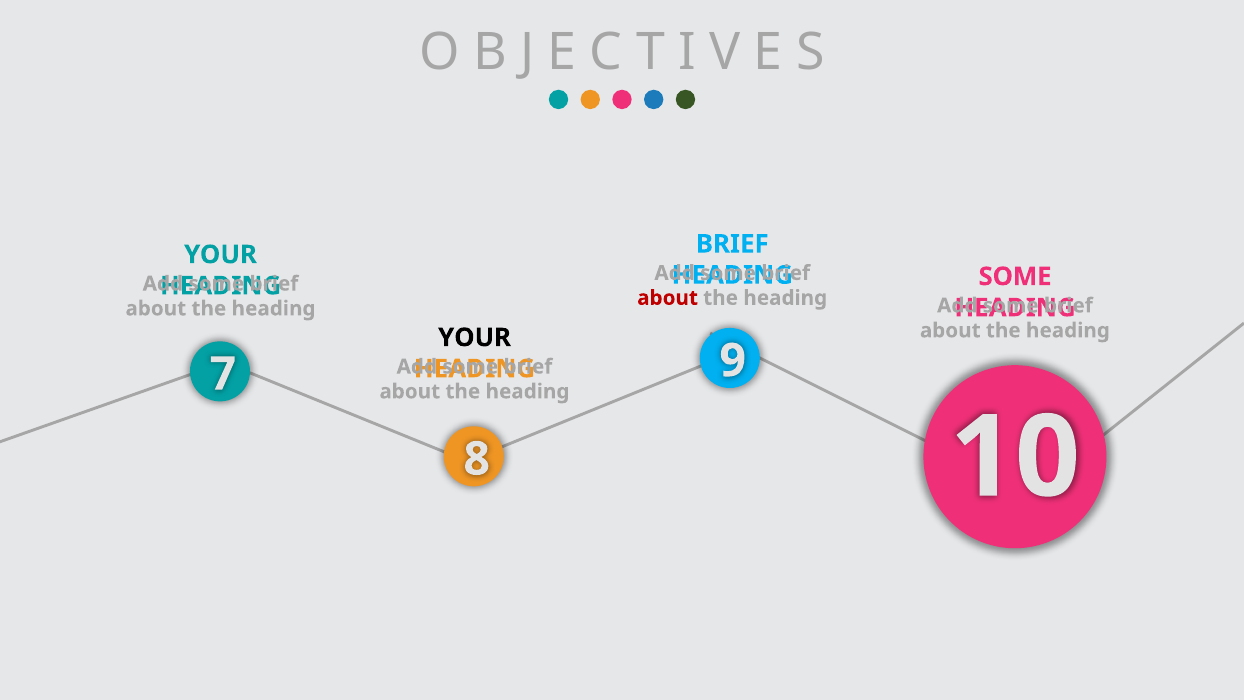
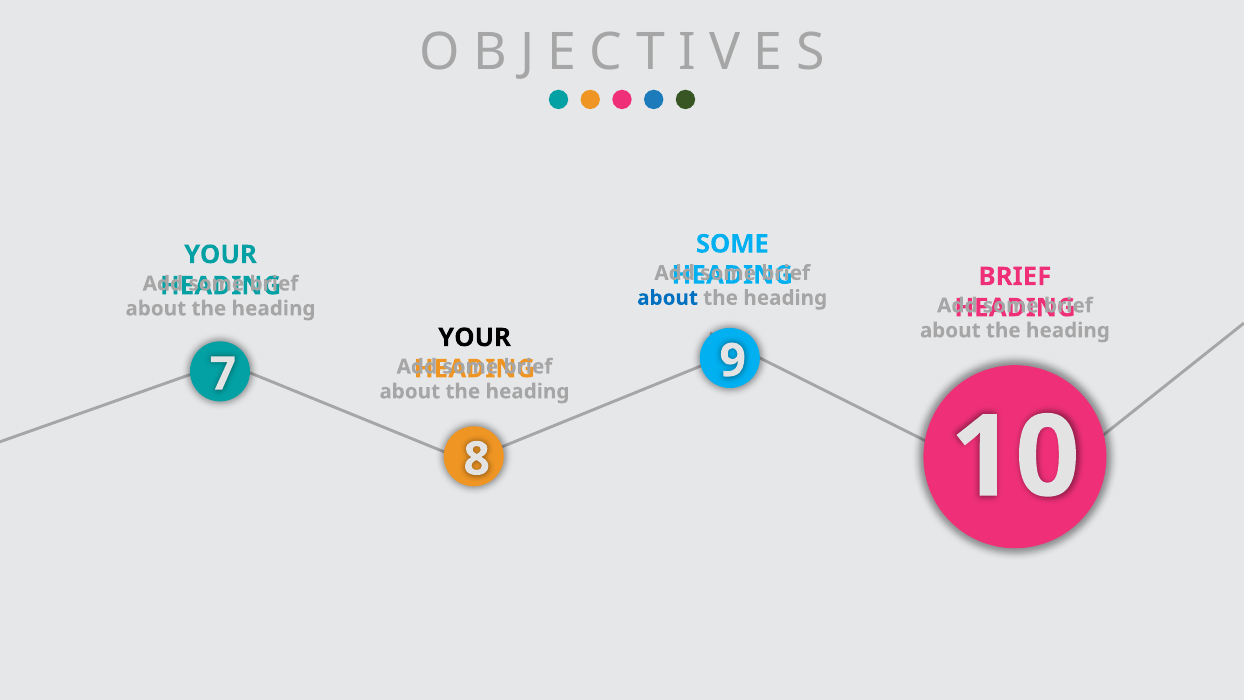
BRIEF at (732, 244): BRIEF -> SOME
SOME at (1015, 277): SOME -> BRIEF
about at (668, 298) colour: red -> blue
